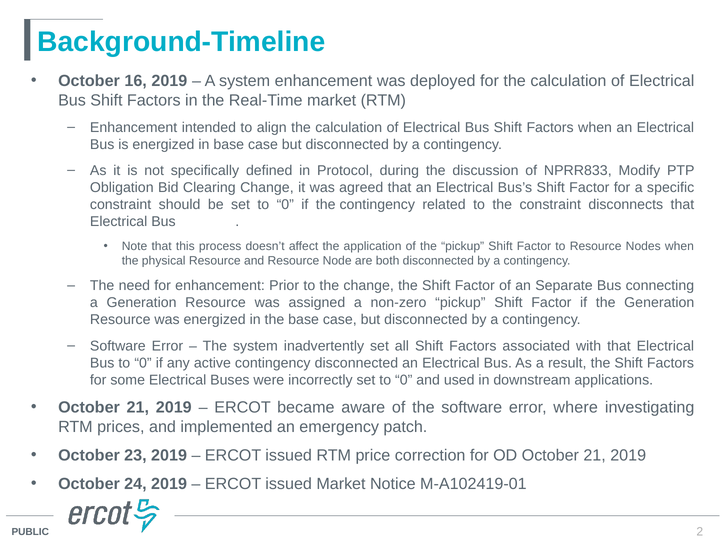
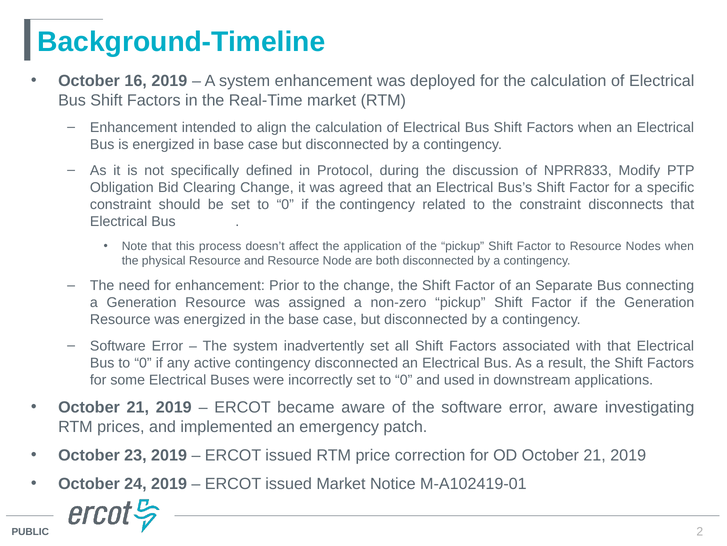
error where: where -> aware
